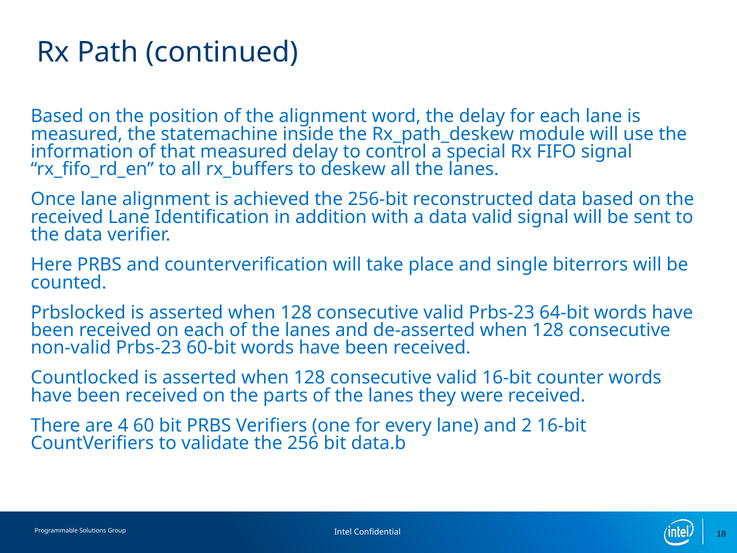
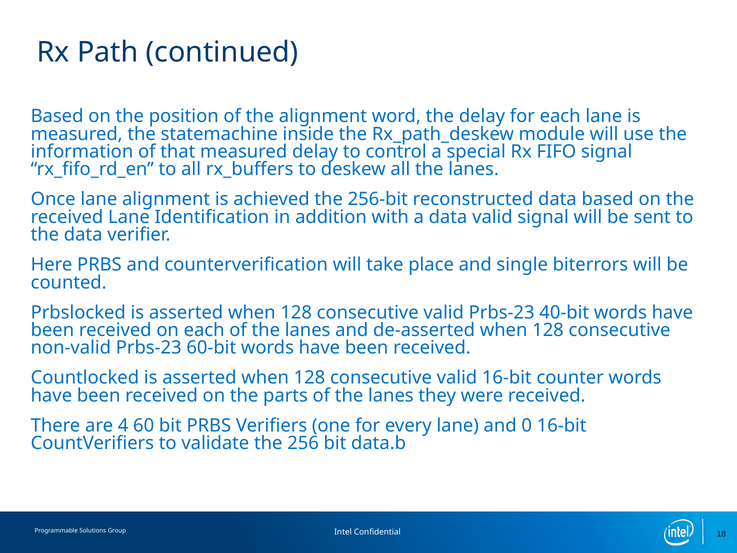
64-bit: 64-bit -> 40-bit
2: 2 -> 0
